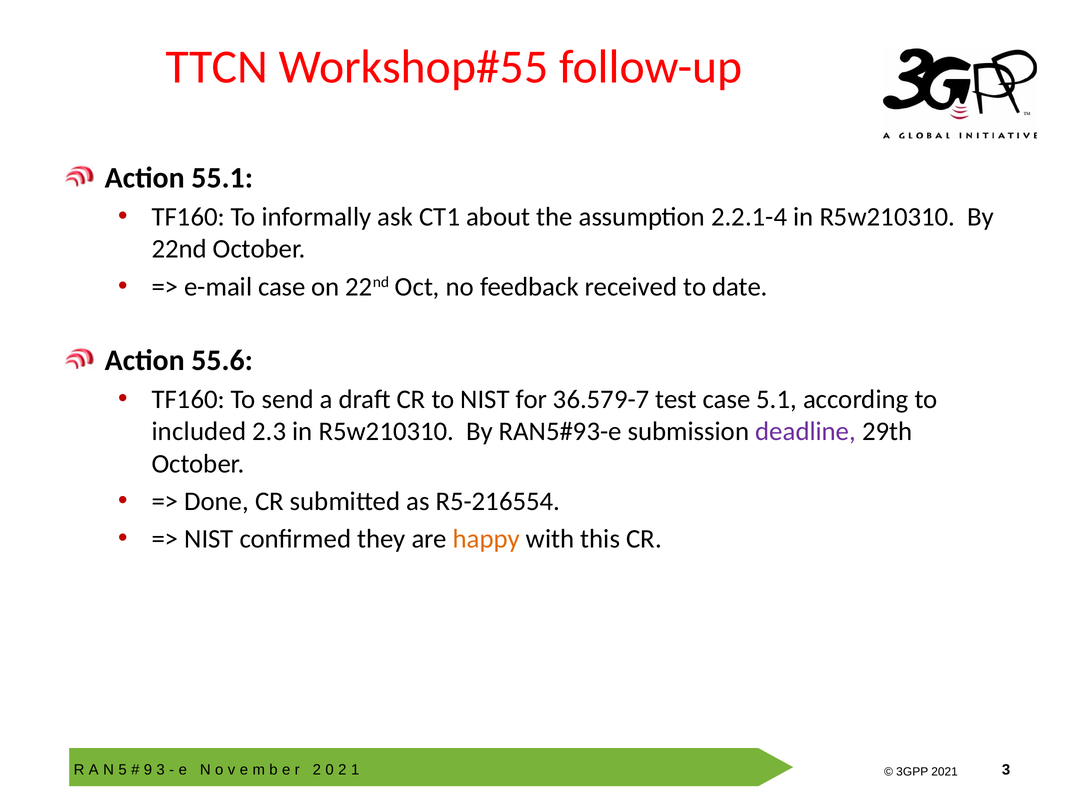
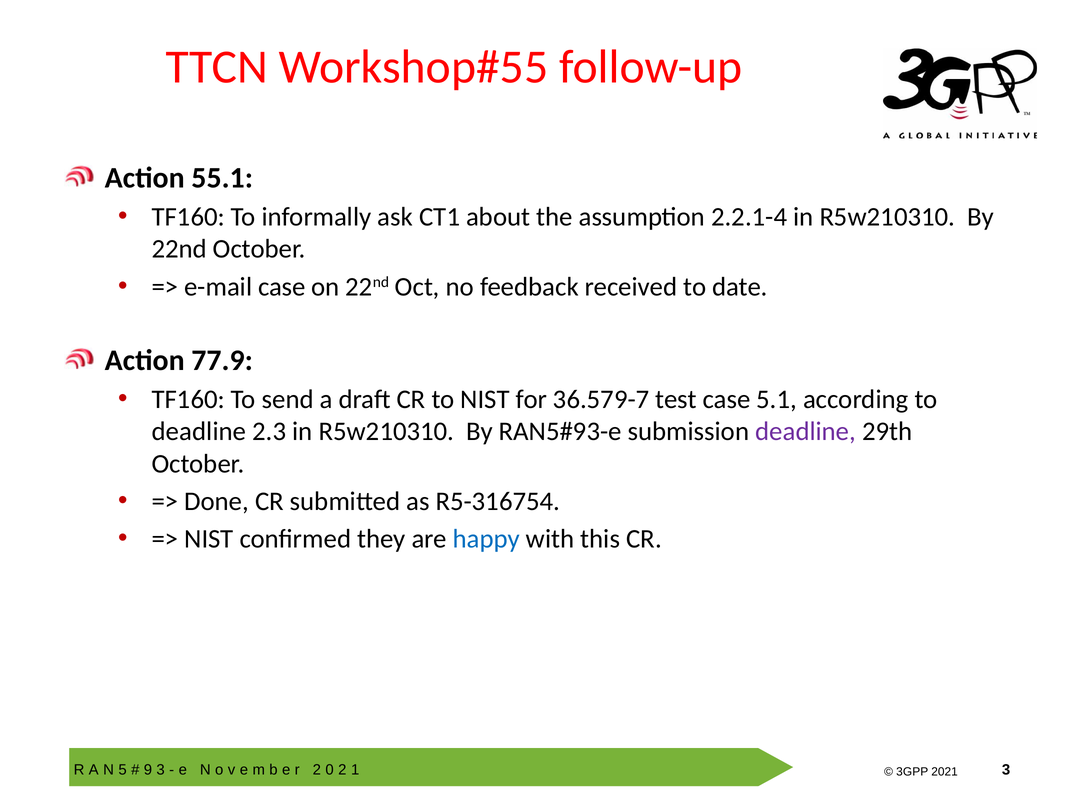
55.6: 55.6 -> 77.9
included at (199, 431): included -> deadline
R5-216554: R5-216554 -> R5-316754
happy colour: orange -> blue
